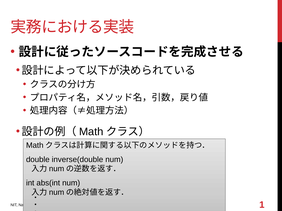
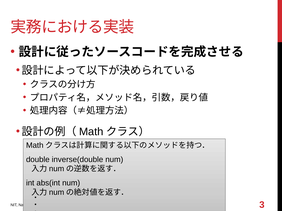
1: 1 -> 3
